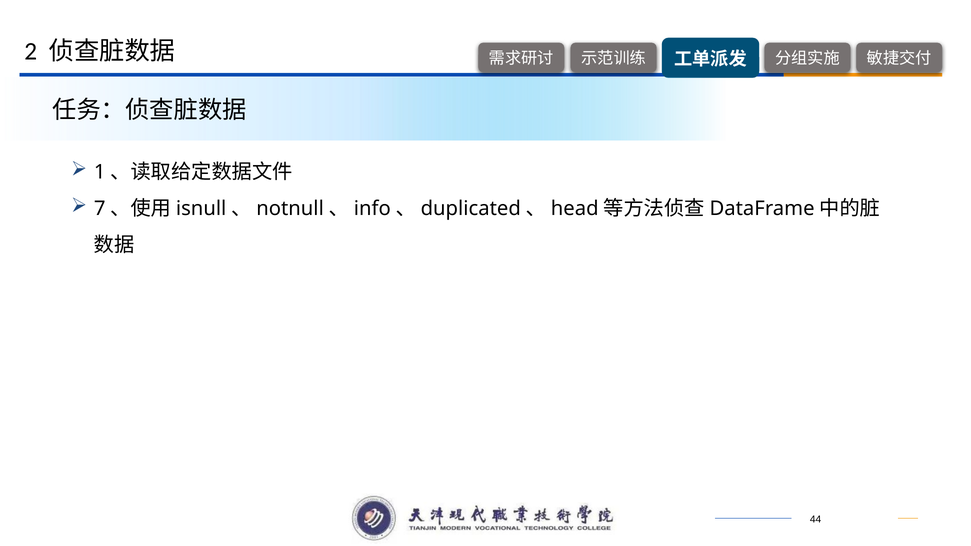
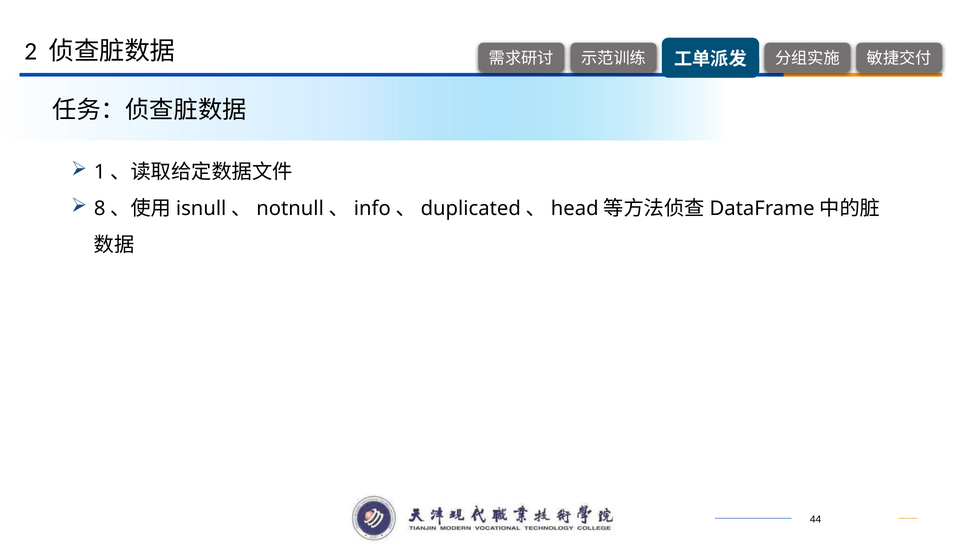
7: 7 -> 8
